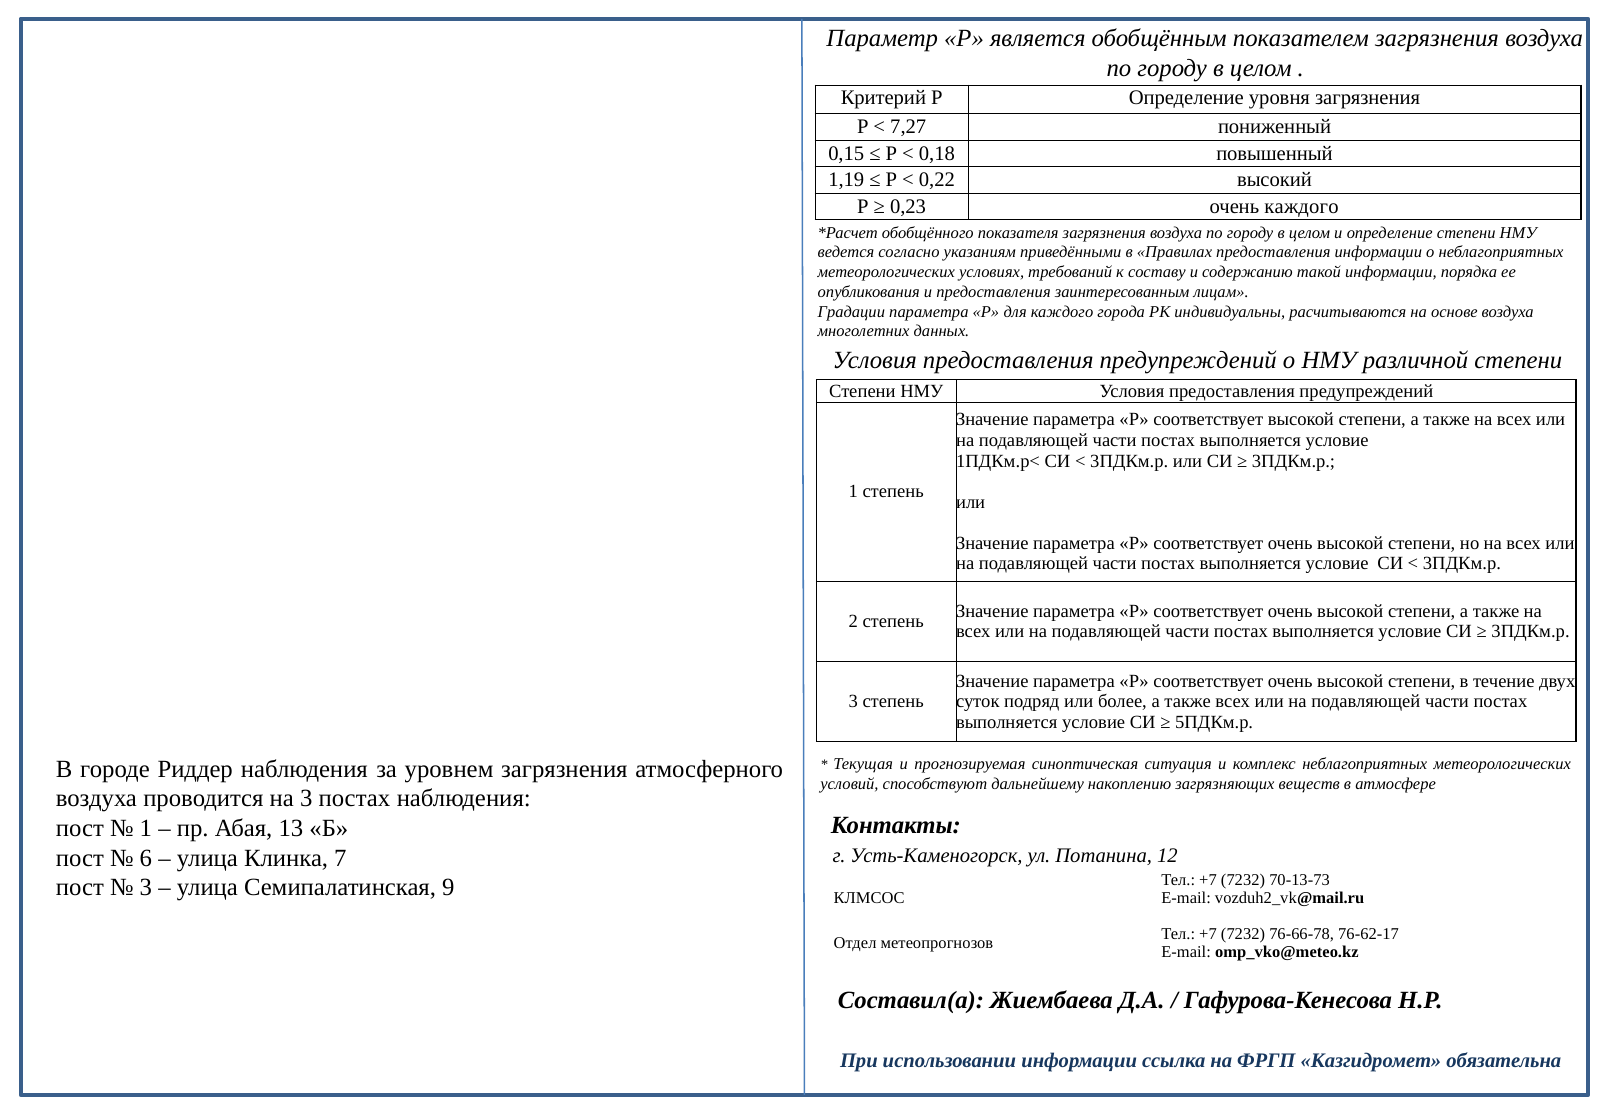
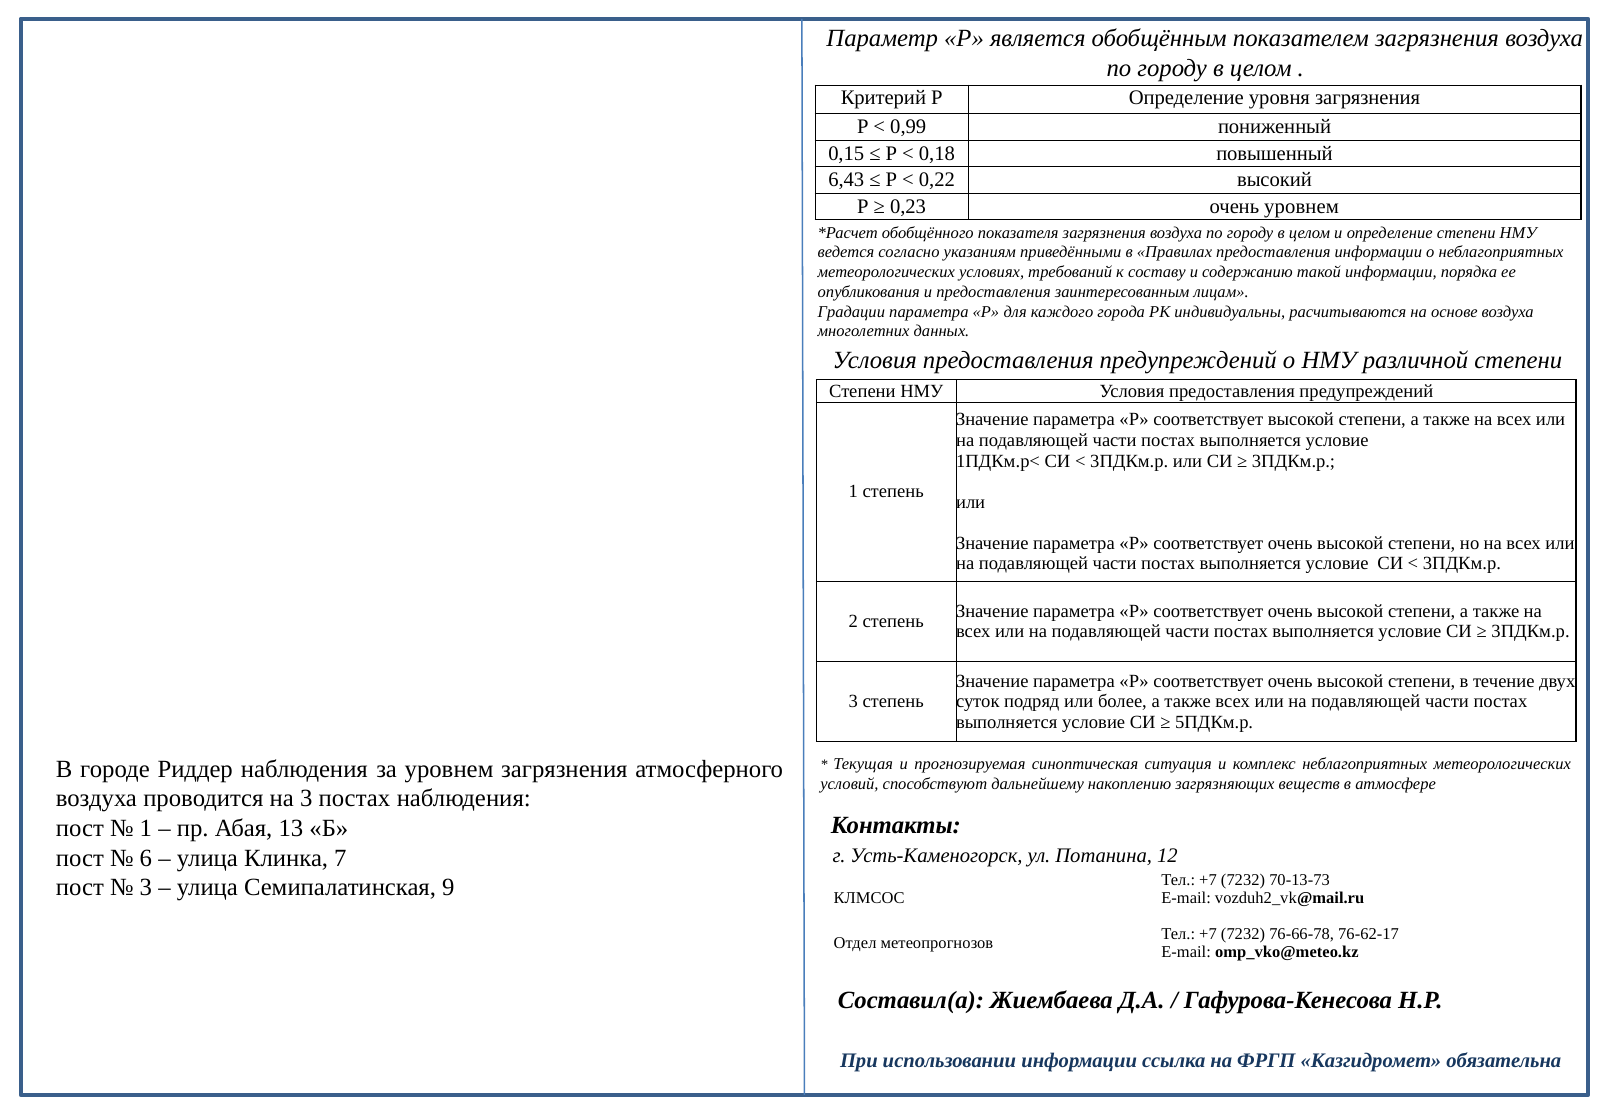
7,27: 7,27 -> 0,99
1,19: 1,19 -> 6,43
очень каждого: каждого -> уровнем
